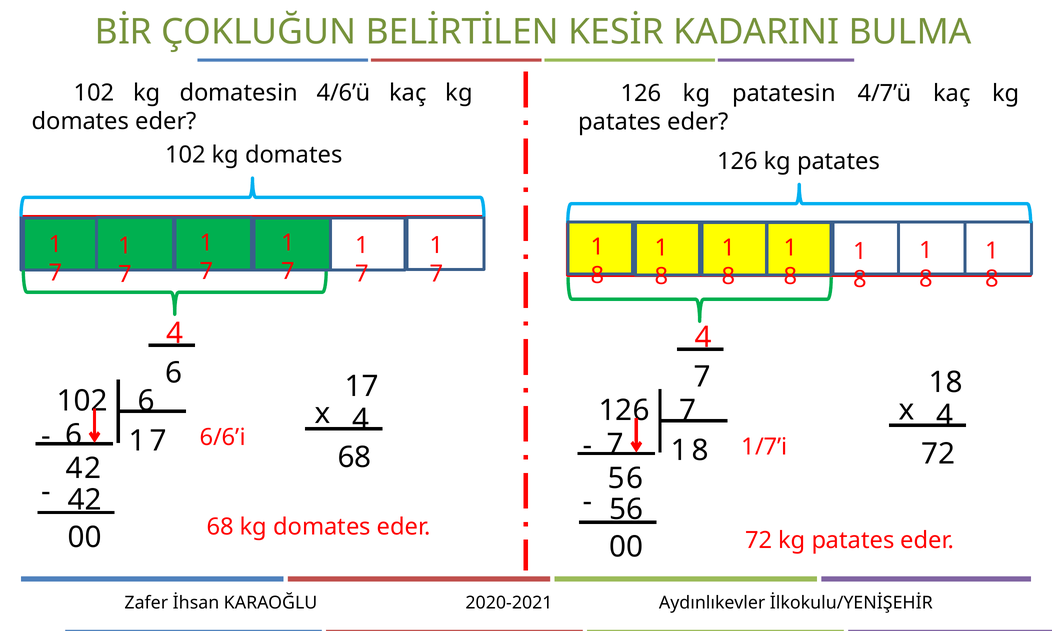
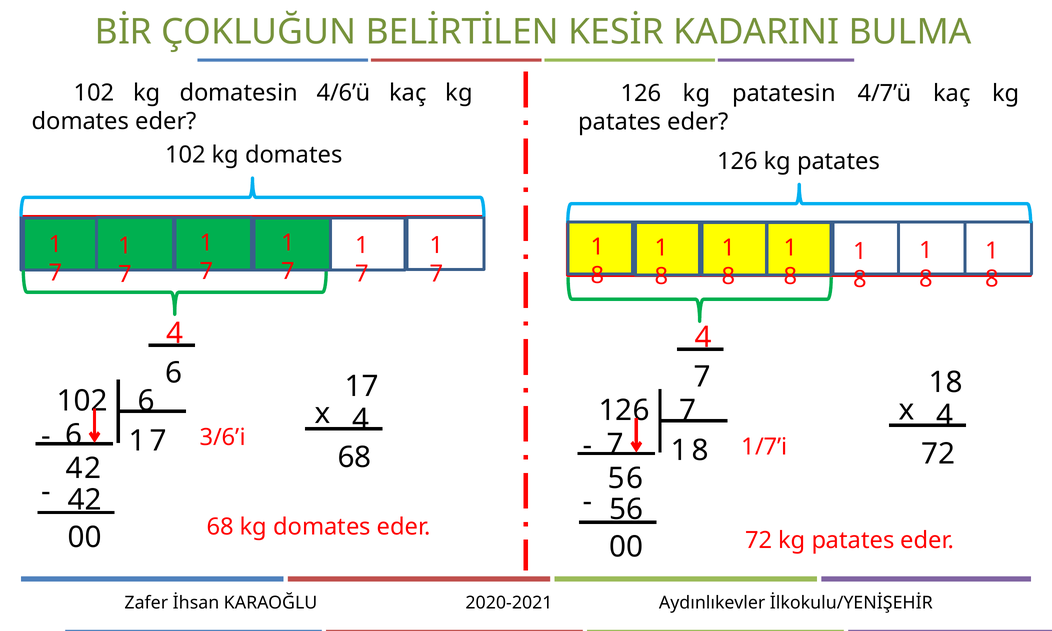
6/6’i: 6/6’i -> 3/6’i
